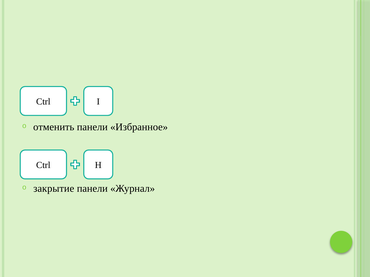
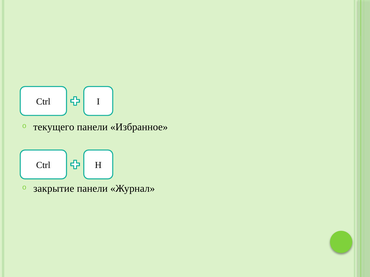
отменить: отменить -> текущего
